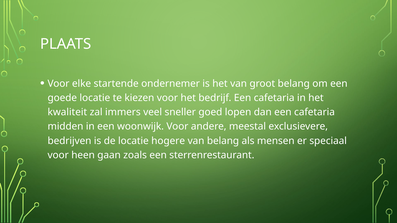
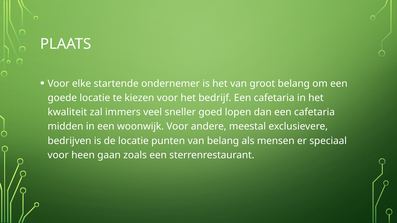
hogere: hogere -> punten
